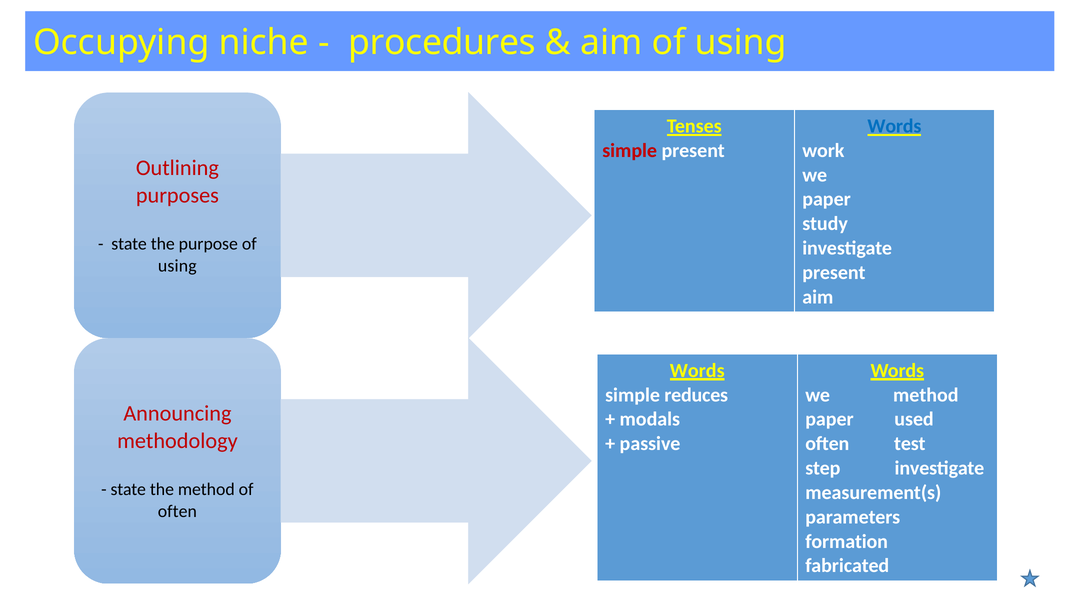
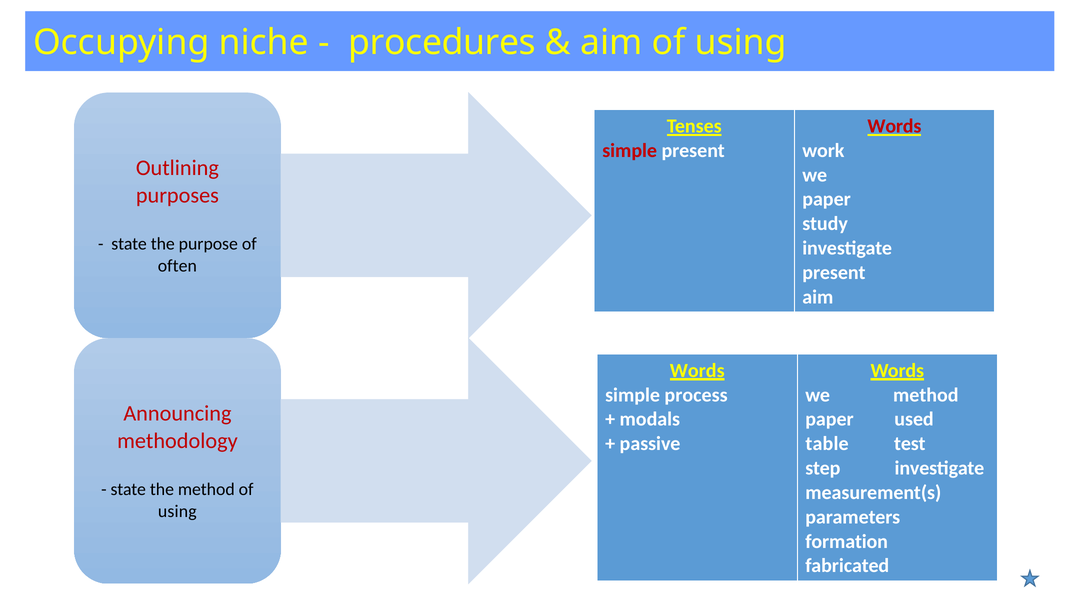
Words at (894, 126) colour: blue -> red
using at (177, 266): using -> often
reduces: reduces -> process
often at (827, 444): often -> table
often at (177, 512): often -> using
